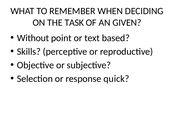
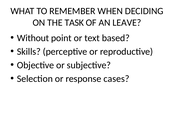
GIVEN: GIVEN -> LEAVE
quick: quick -> cases
